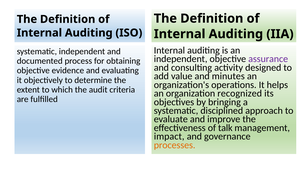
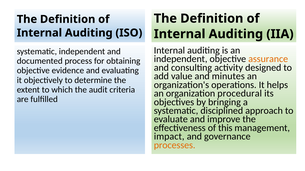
assurance colour: purple -> orange
recognized: recognized -> procedural
talk: talk -> this
